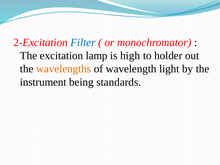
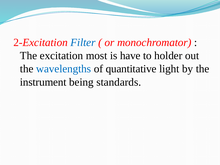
lamp: lamp -> most
high: high -> have
wavelengths colour: orange -> blue
wavelength: wavelength -> quantitative
